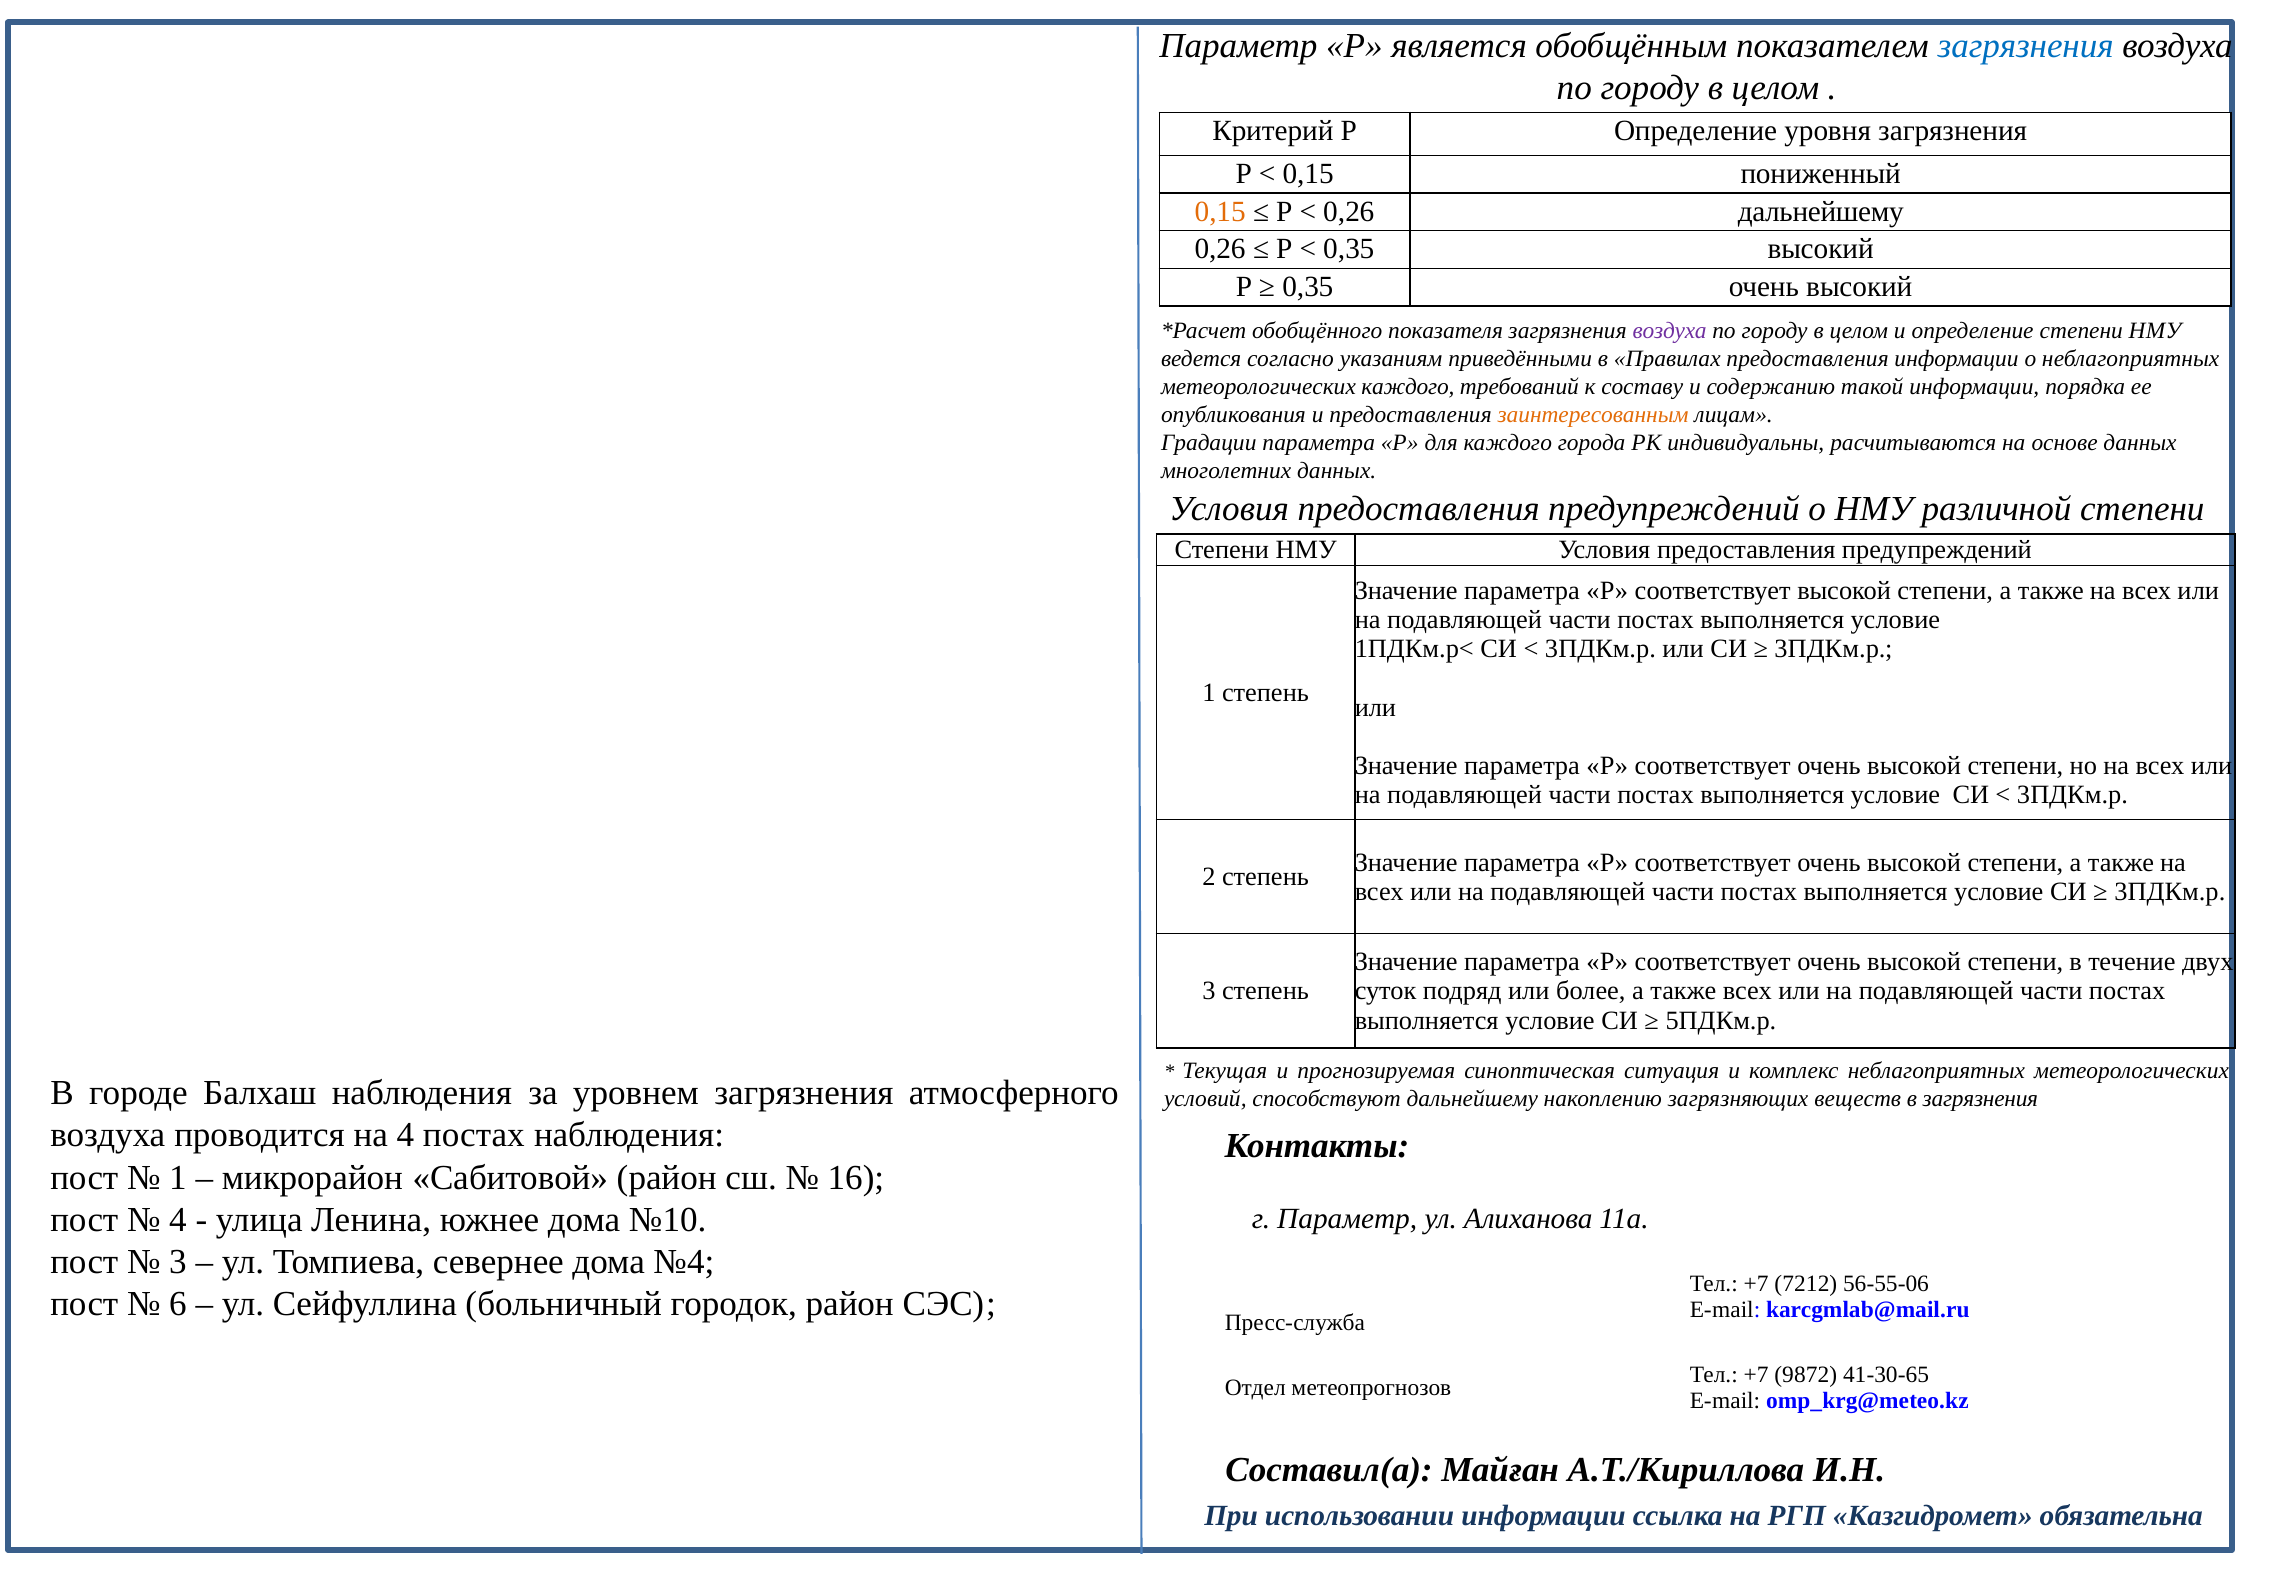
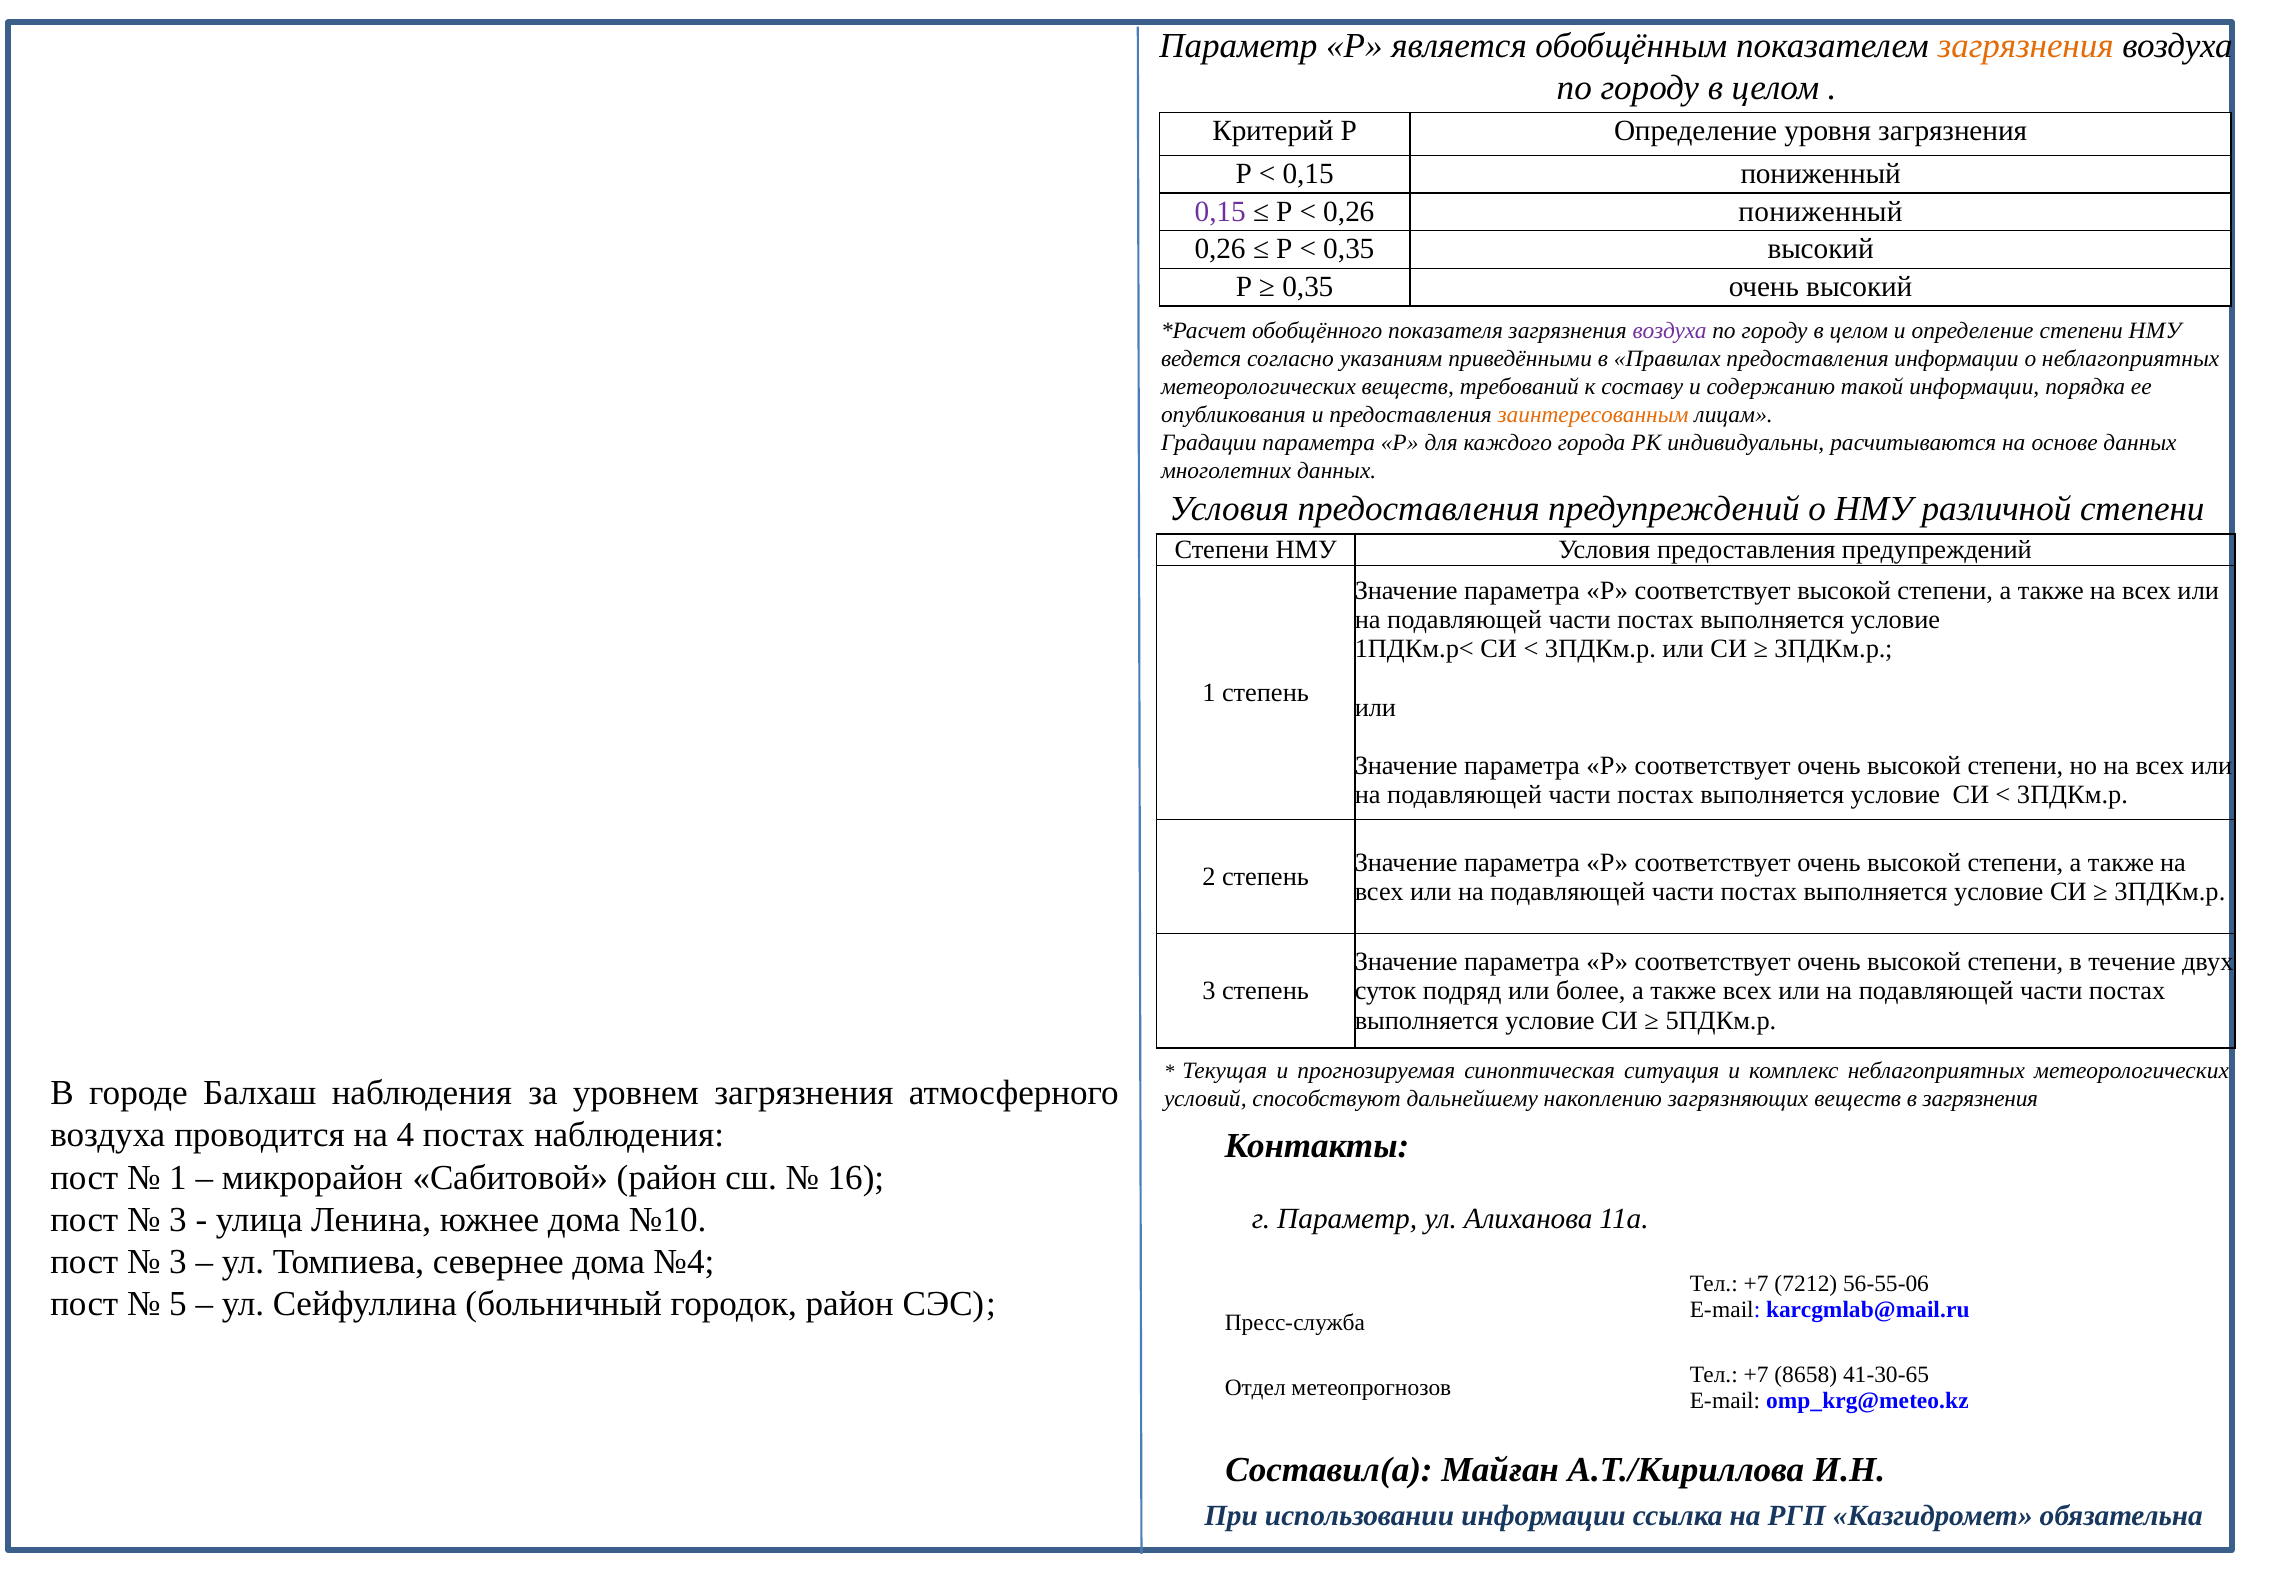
загрязнения at (2026, 46) colour: blue -> orange
0,15 at (1220, 212) colour: orange -> purple
0,26 дальнейшему: дальнейшему -> пониженный
метеорологических каждого: каждого -> веществ
4 at (178, 1219): 4 -> 3
6: 6 -> 5
9872: 9872 -> 8658
